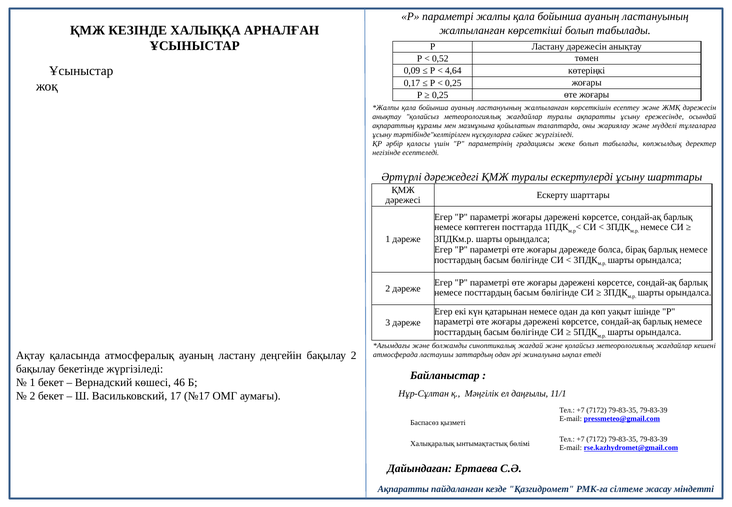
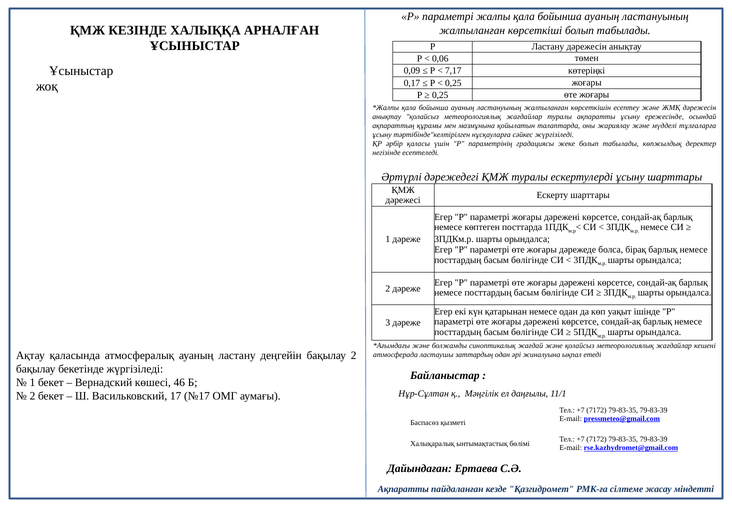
0,52: 0,52 -> 0,06
4,64: 4,64 -> 7,17
